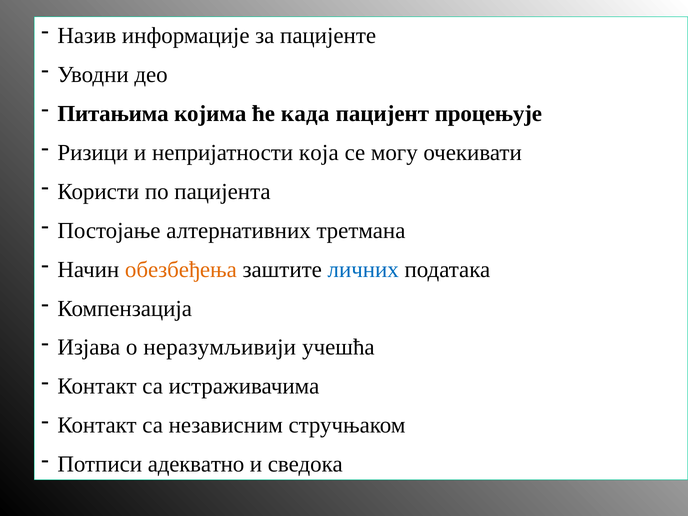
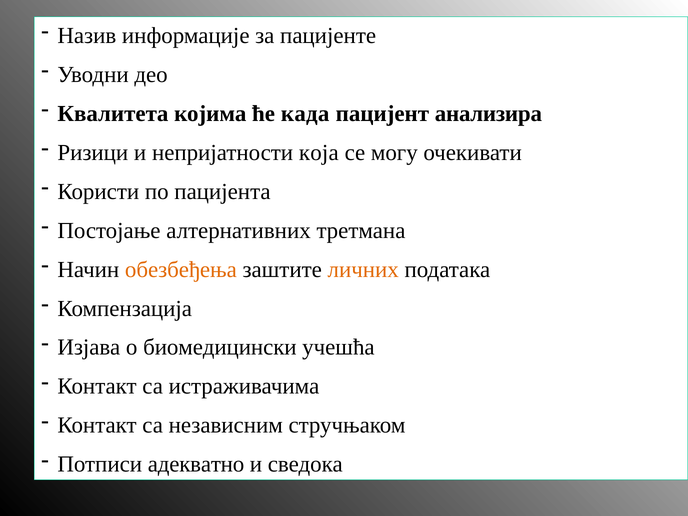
Питањима: Питањима -> Квалитета
процењује: процењује -> анализира
личних colour: blue -> orange
неразумљивији: неразумљивији -> биомедицински
